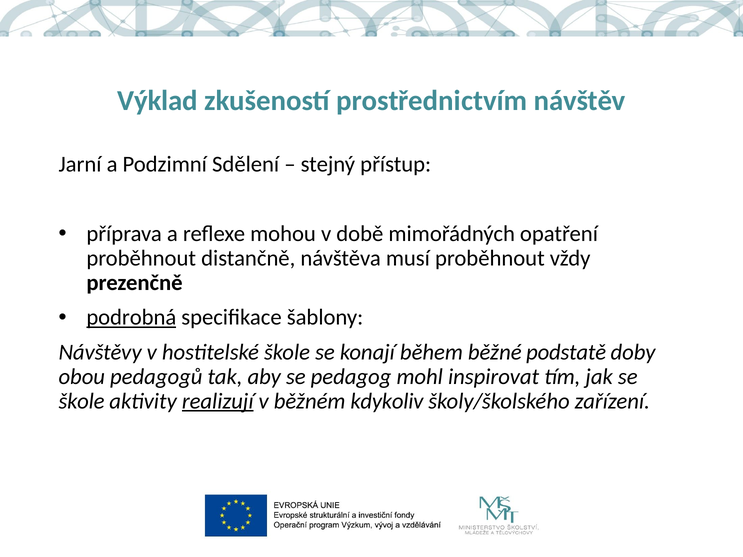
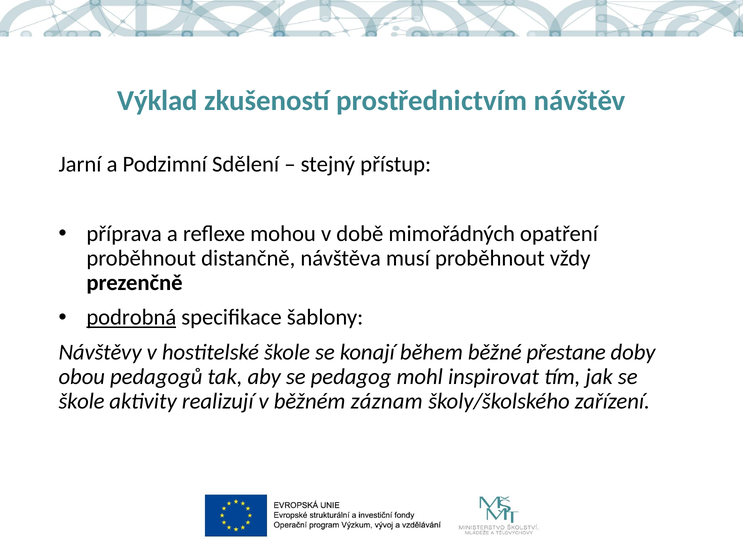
podstatě: podstatě -> přestane
realizují underline: present -> none
kdykoliv: kdykoliv -> záznam
